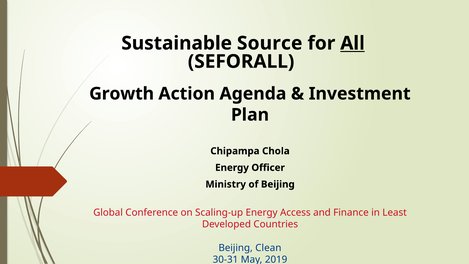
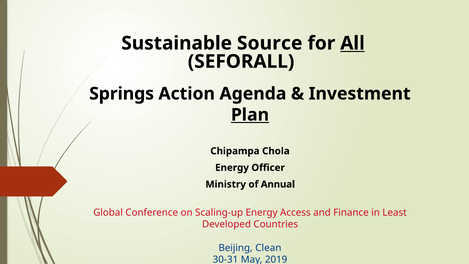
Growth: Growth -> Springs
Plan underline: none -> present
of Beijing: Beijing -> Annual
